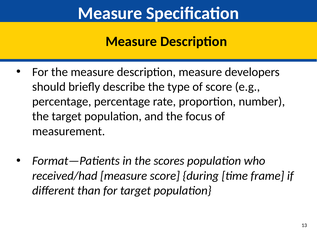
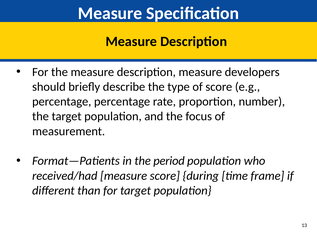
scores: scores -> period
